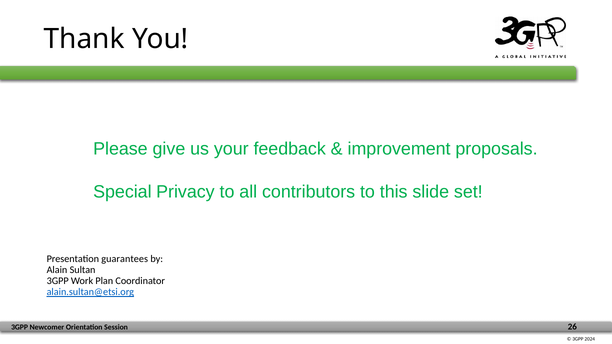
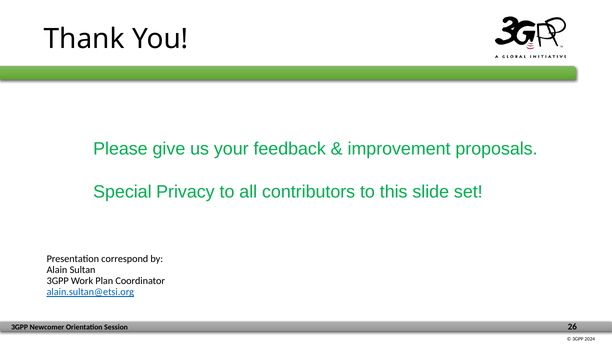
guarantees: guarantees -> correspond
